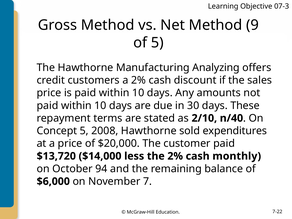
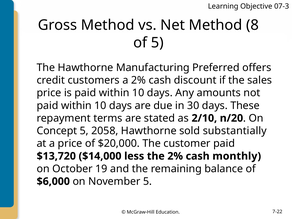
9: 9 -> 8
Analyzing: Analyzing -> Preferred
n/40: n/40 -> n/20
2008: 2008 -> 2058
expenditures: expenditures -> substantially
94: 94 -> 19
November 7: 7 -> 5
